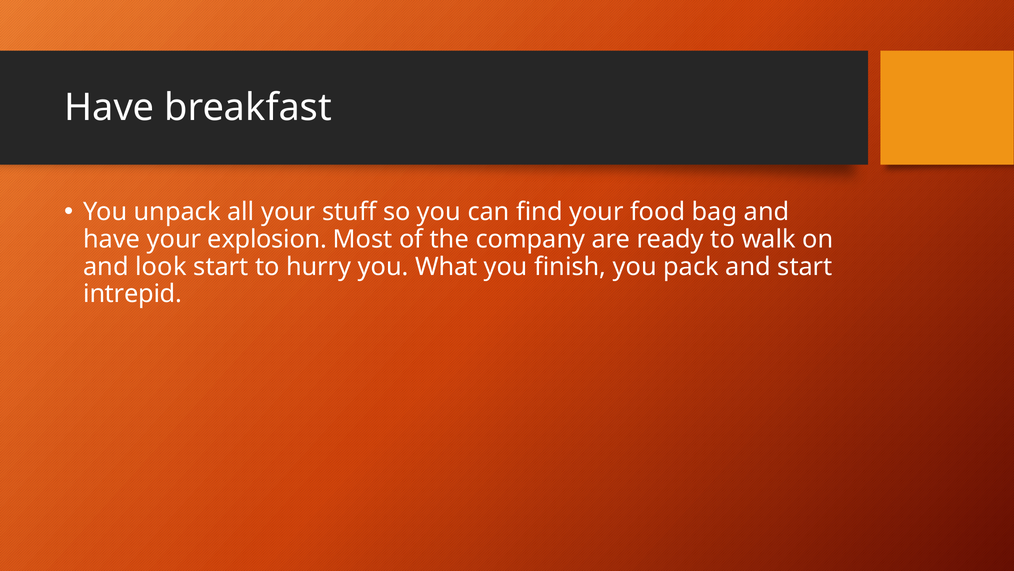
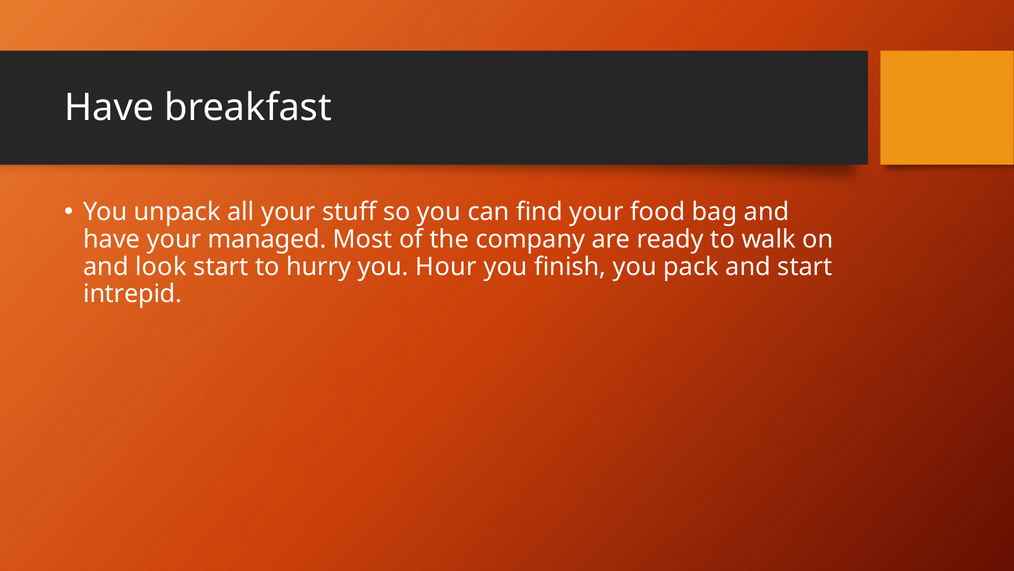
explosion: explosion -> managed
What: What -> Hour
